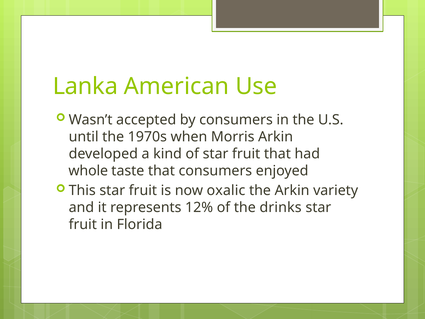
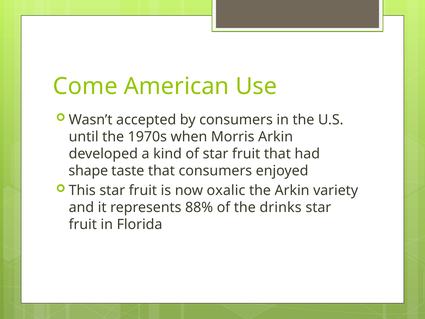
Lanka: Lanka -> Come
whole: whole -> shape
12%: 12% -> 88%
